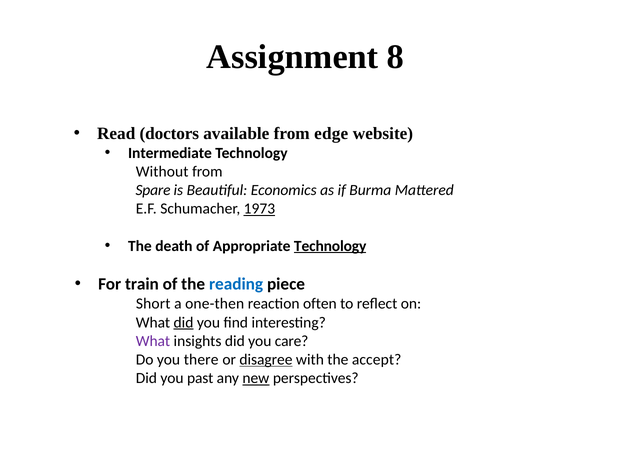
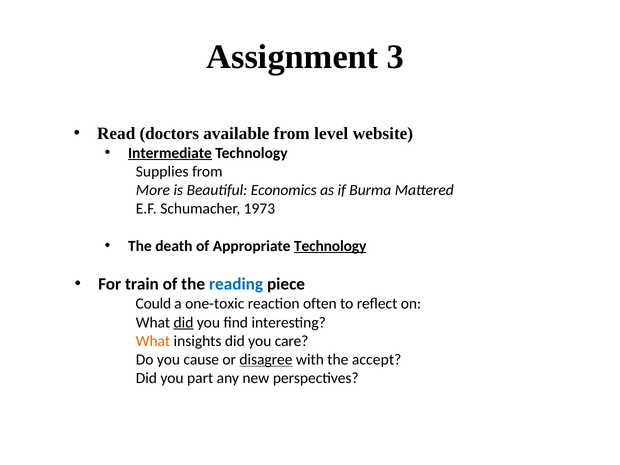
8: 8 -> 3
edge: edge -> level
Intermediate underline: none -> present
Without: Without -> Supplies
Spare: Spare -> More
1973 underline: present -> none
Short: Short -> Could
one-then: one-then -> one-toxic
What at (153, 341) colour: purple -> orange
there: there -> cause
past: past -> part
new underline: present -> none
